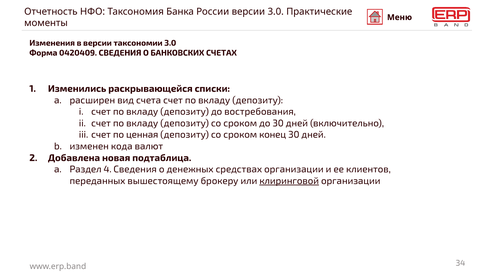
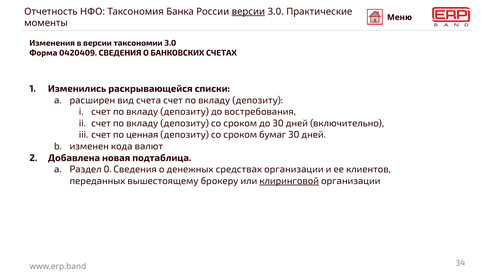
версии at (248, 12) underline: none -> present
конец: конец -> бумаг
4: 4 -> 0
